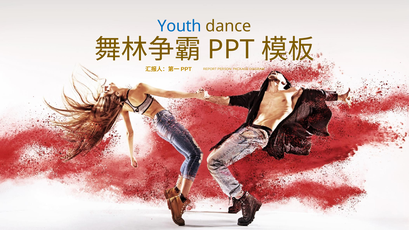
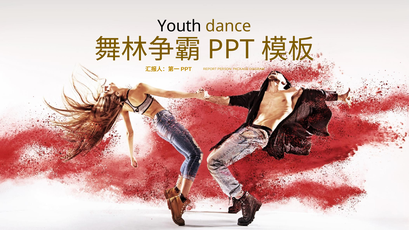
Youth colour: blue -> black
